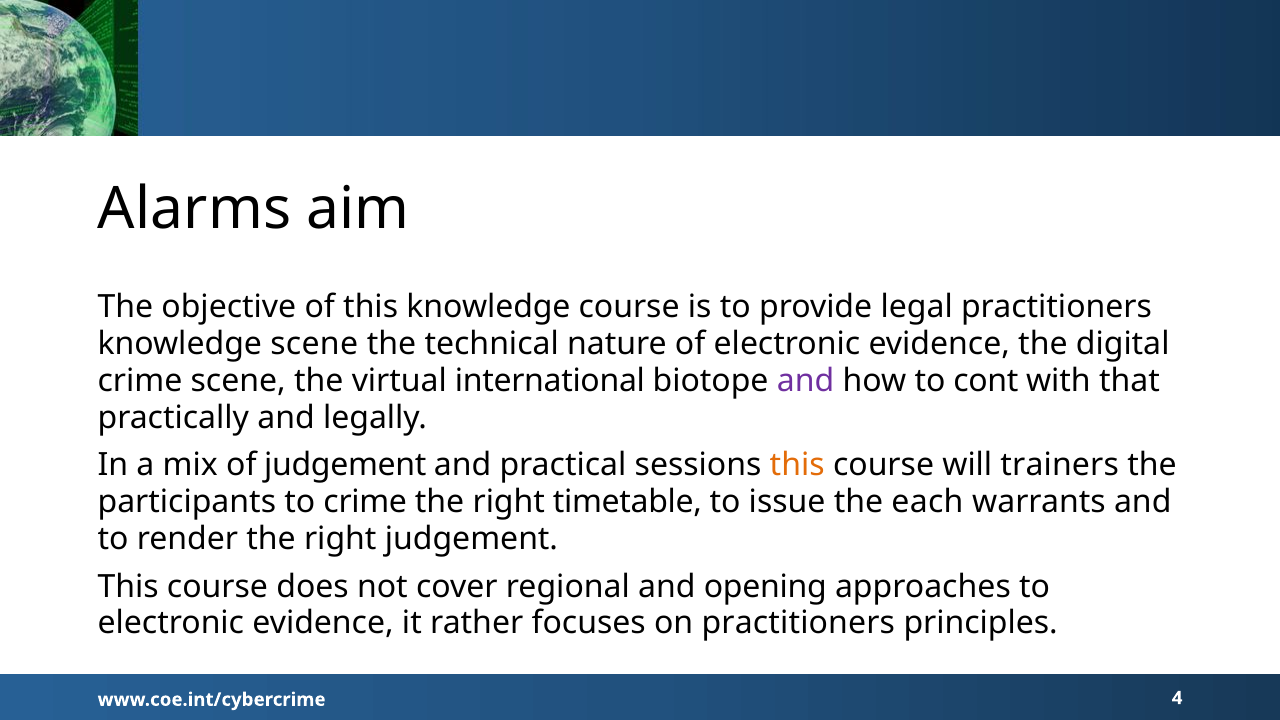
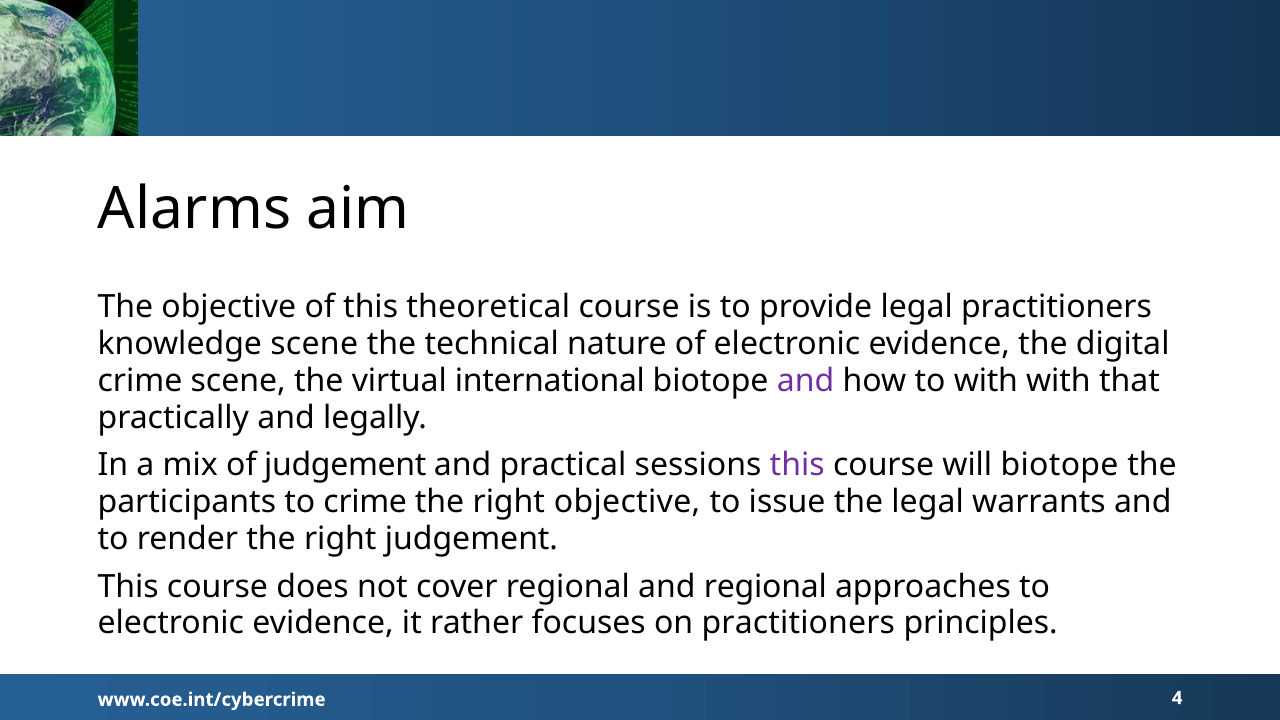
this knowledge: knowledge -> theoretical
to cont: cont -> with
this at (797, 465) colour: orange -> purple
will trainers: trainers -> biotope
right timetable: timetable -> objective
the each: each -> legal
and opening: opening -> regional
